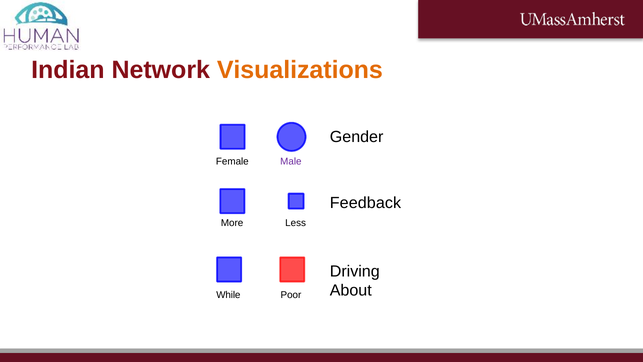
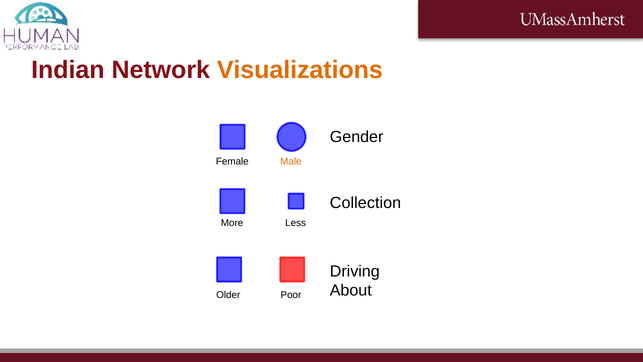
Male colour: purple -> orange
Feedback: Feedback -> Collection
While: While -> Older
